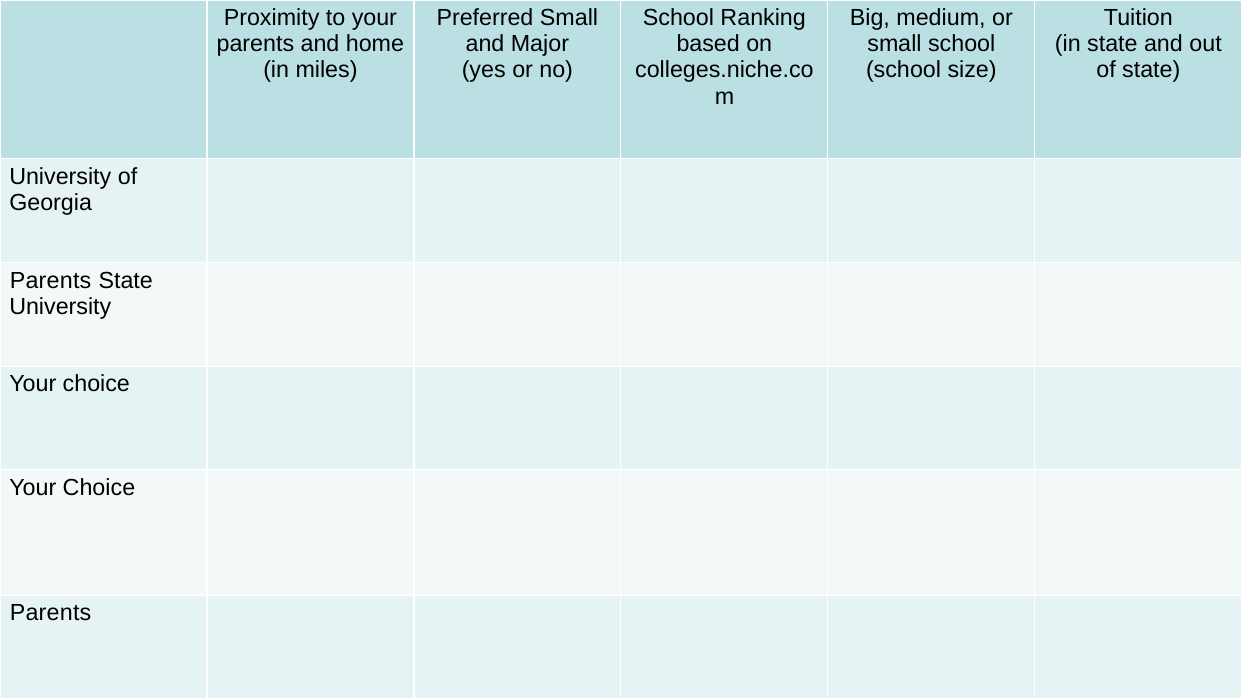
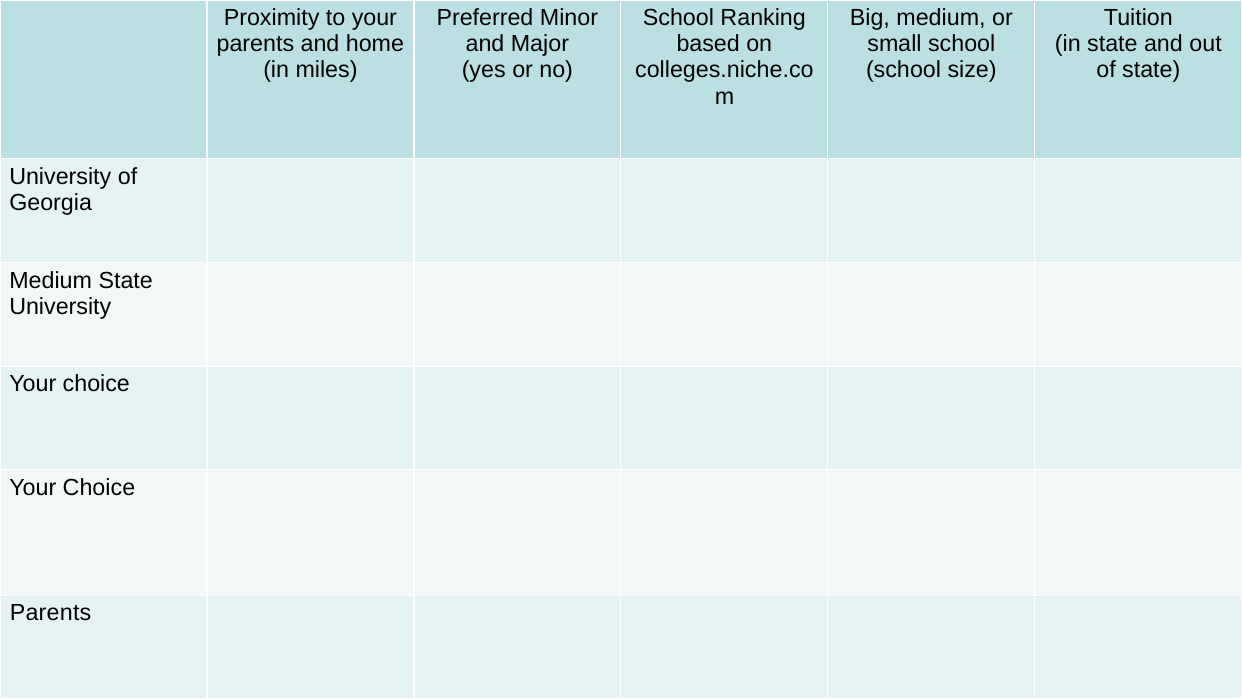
Preferred Small: Small -> Minor
Parents at (51, 280): Parents -> Medium
